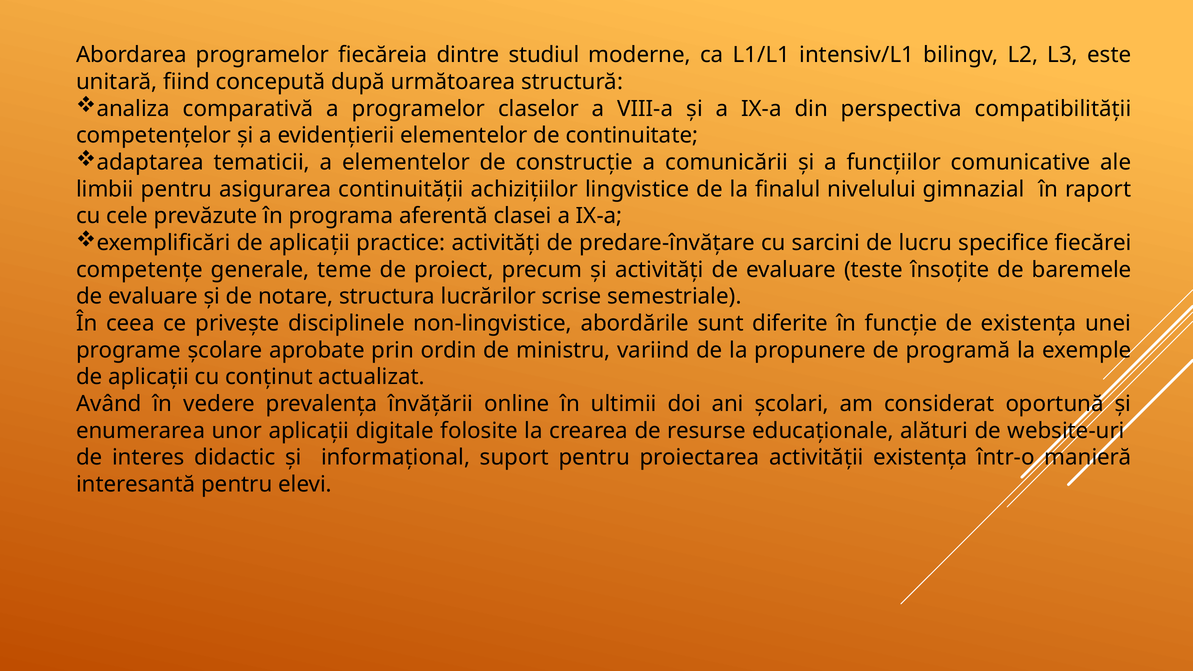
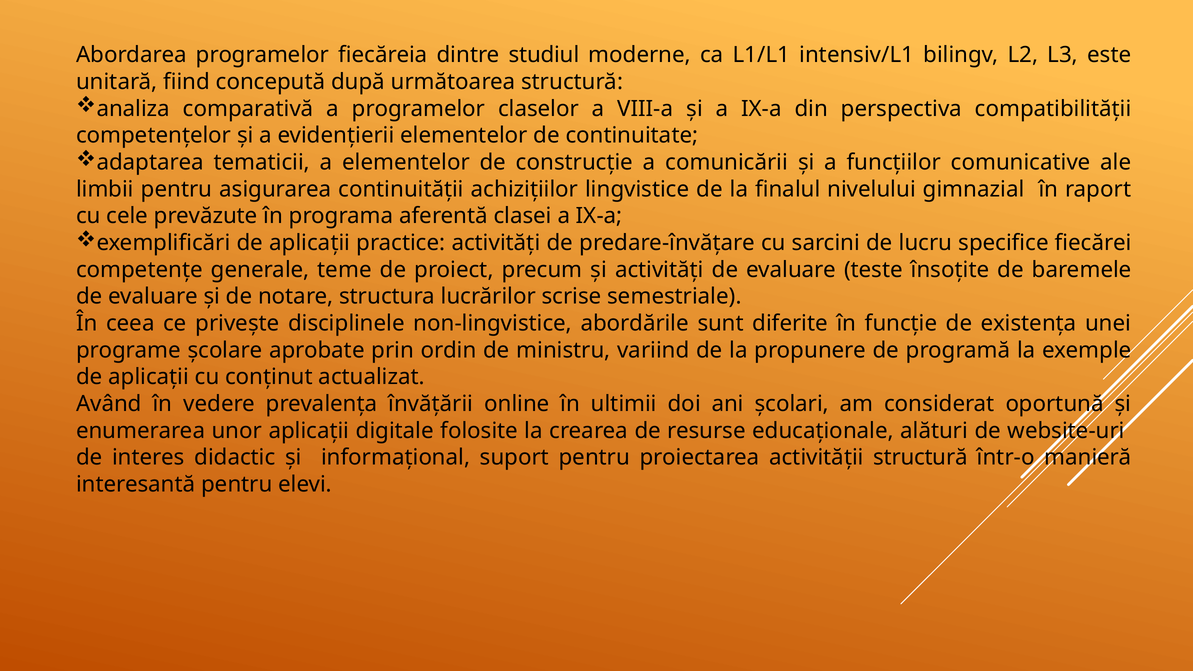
activității existența: existența -> structură
